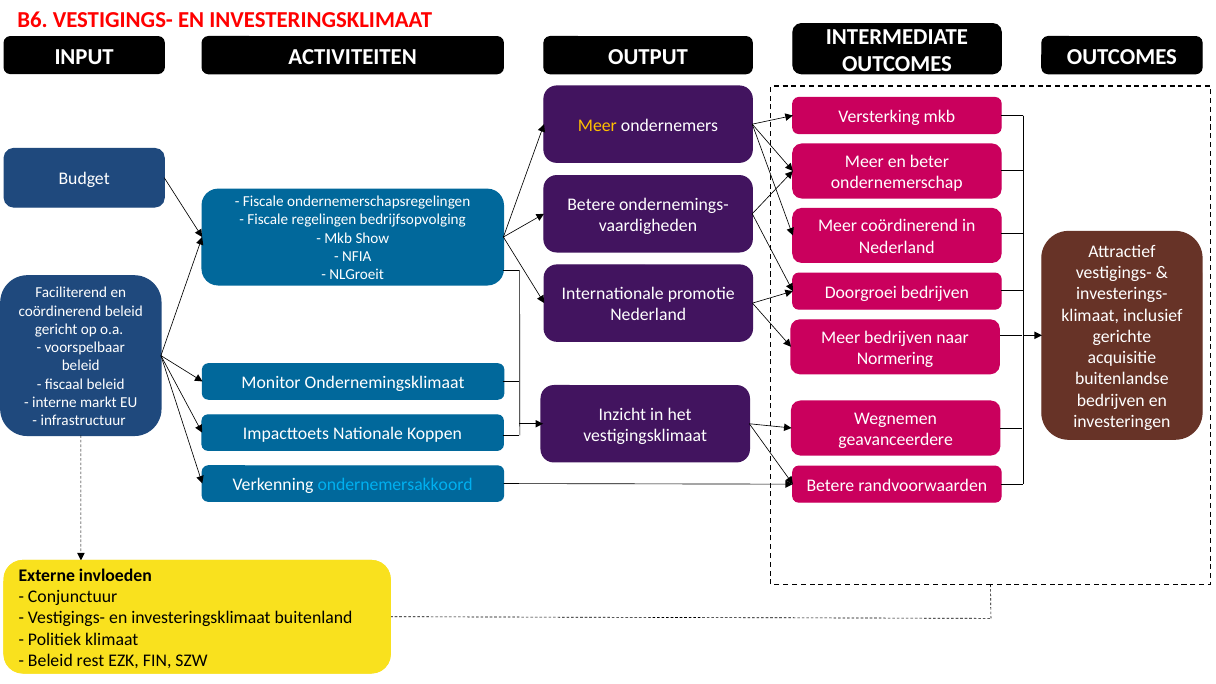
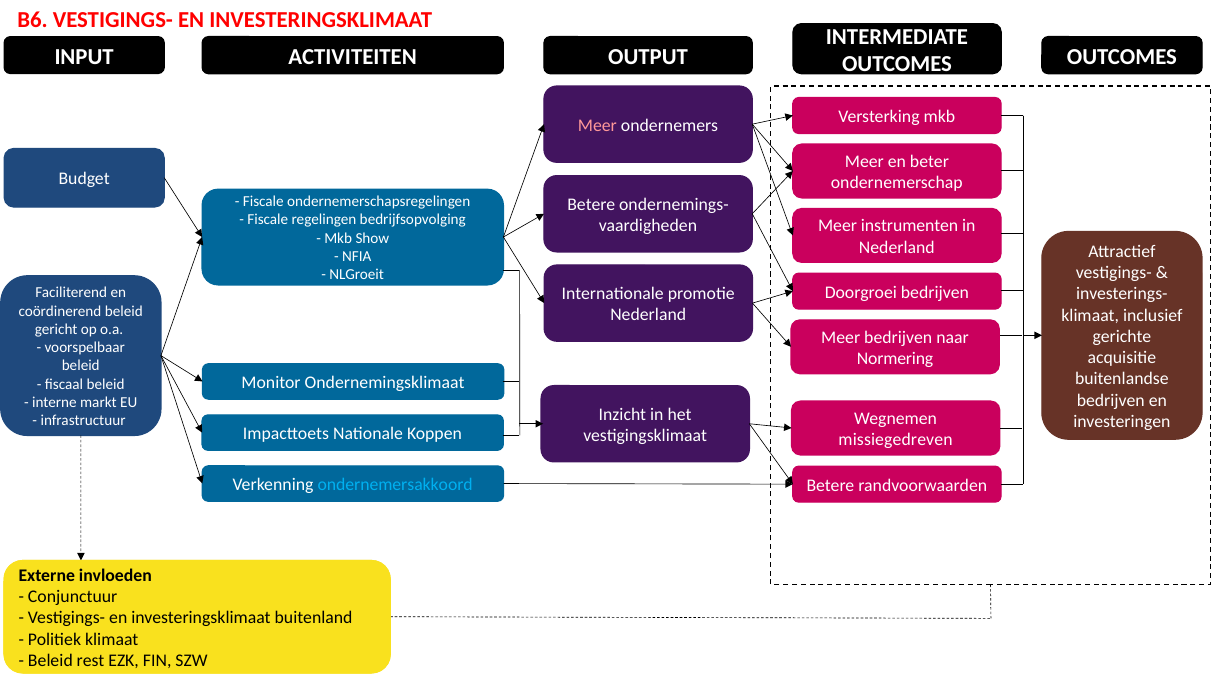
Meer at (597, 125) colour: yellow -> pink
Meer coördinerend: coördinerend -> instrumenten
geavanceerdere: geavanceerdere -> missiegedreven
